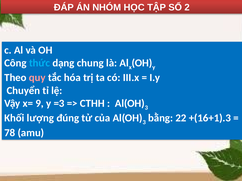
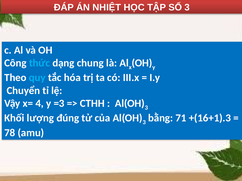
NHÓM: NHÓM -> NHIỆT
SỐ 2: 2 -> 3
quy colour: pink -> light blue
9: 9 -> 4
22: 22 -> 71
